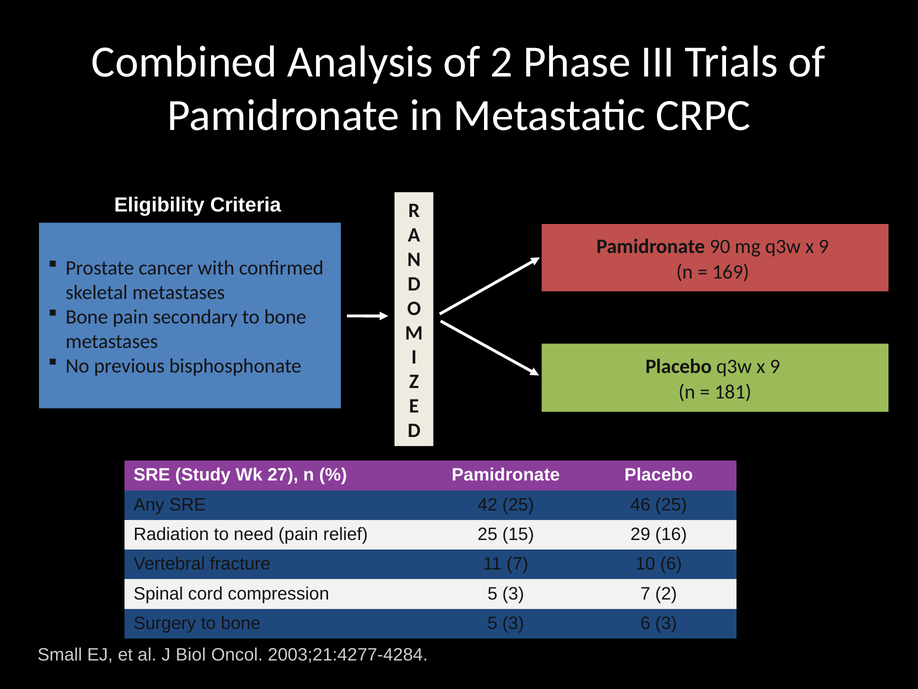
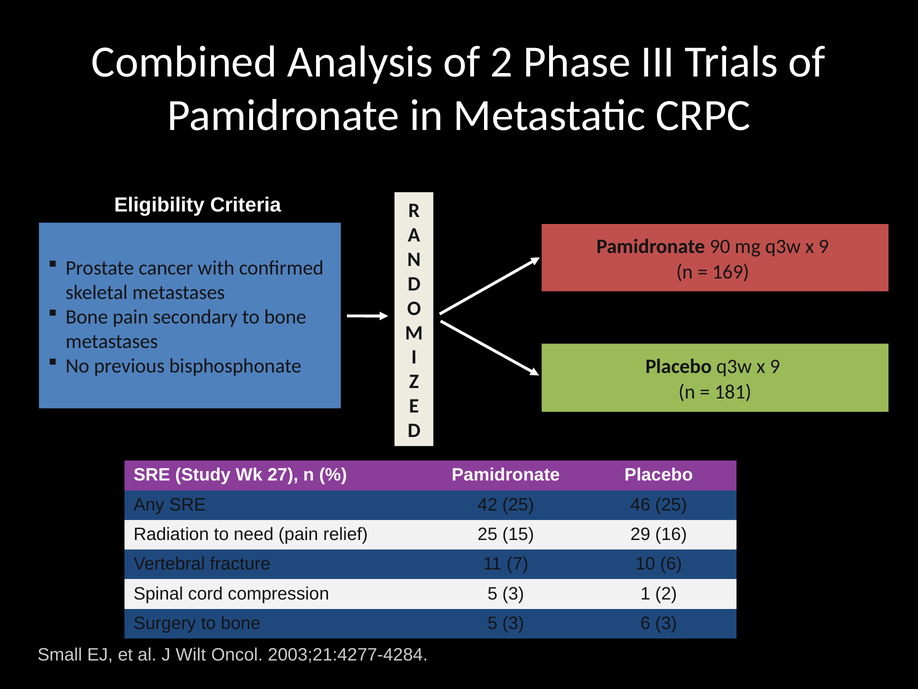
3 7: 7 -> 1
Biol: Biol -> Wilt
